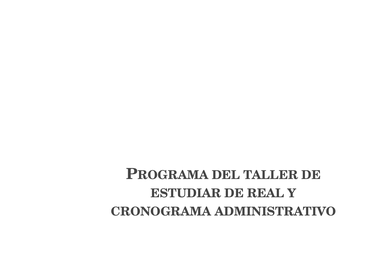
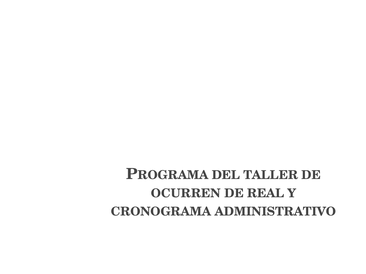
ESTUDIAR: ESTUDIAR -> OCURREN
